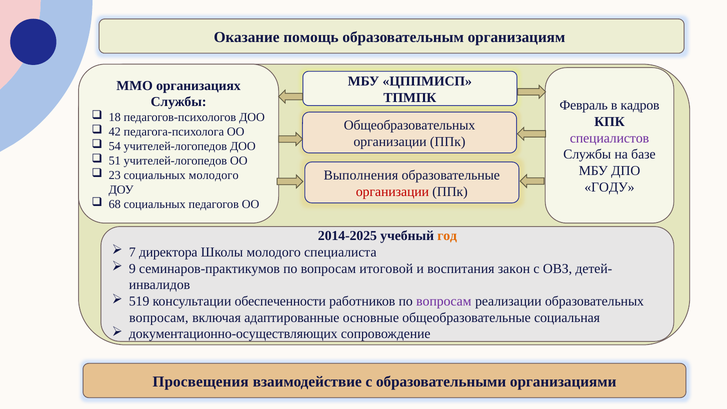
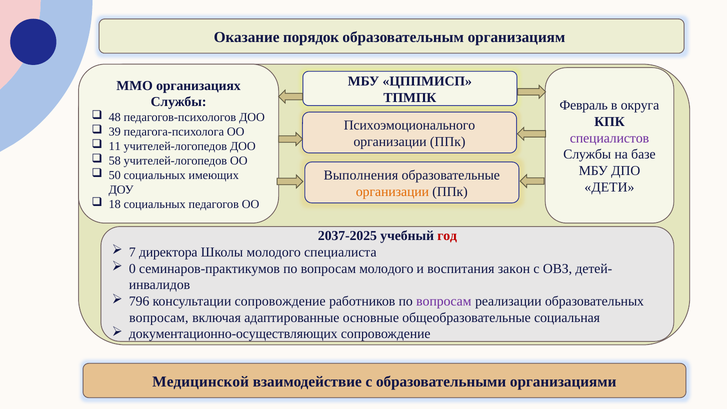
помощь: помощь -> порядок
кадров: кадров -> округа
18: 18 -> 48
Общеобразовательных: Общеобразовательных -> Психоэмоционального
42: 42 -> 39
54: 54 -> 11
51: 51 -> 58
23: 23 -> 50
социальных молодого: молодого -> имеющих
ГОДУ: ГОДУ -> ДЕТИ
организации at (392, 192) colour: red -> orange
68: 68 -> 18
2014-2025: 2014-2025 -> 2037-2025
год colour: orange -> red
9: 9 -> 0
вопросам итоговой: итоговой -> молодого
519: 519 -> 796
консультации обеспеченности: обеспеченности -> сопровождение
Просвещения: Просвещения -> Медицинской
